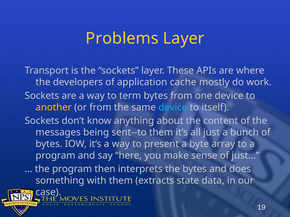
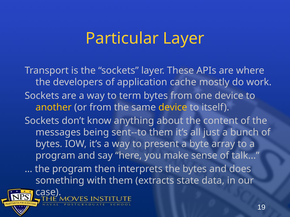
Problems: Problems -> Particular
device at (173, 107) colour: light blue -> yellow
of just: just -> talk
